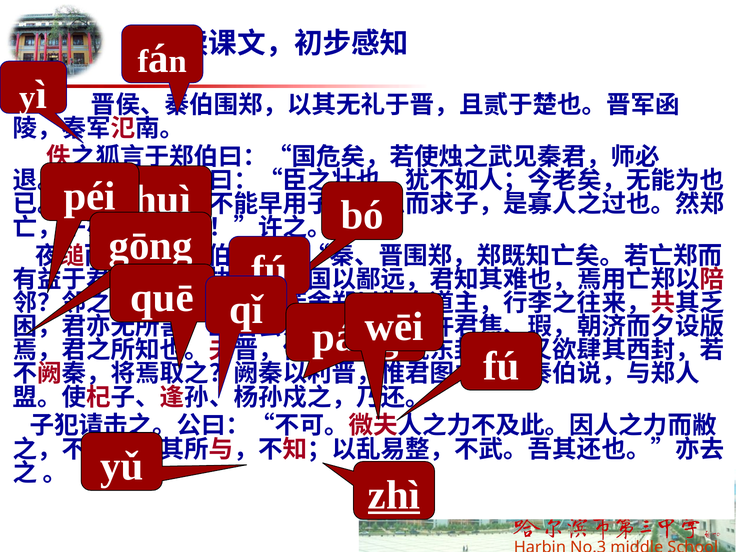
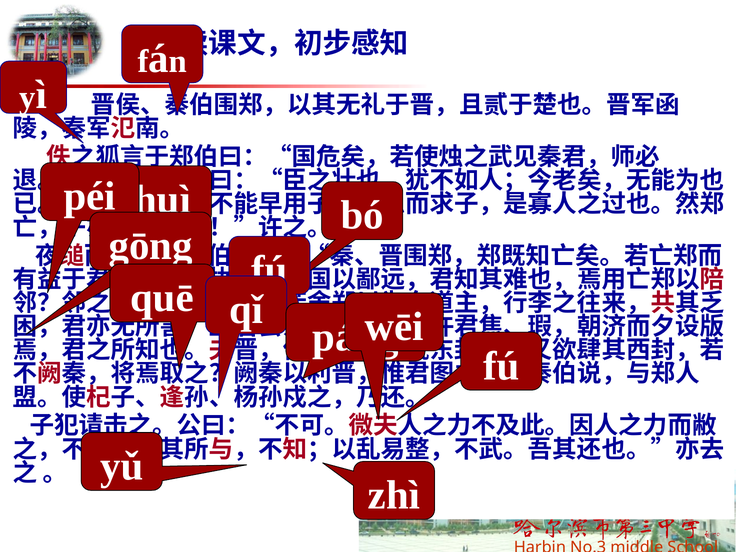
zhì underline: present -> none
